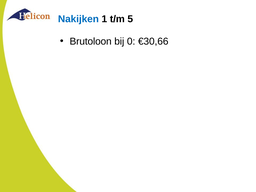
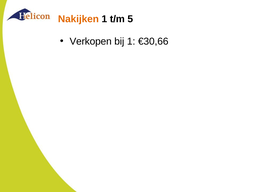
Nakijken colour: blue -> orange
Brutoloon: Brutoloon -> Verkopen
bij 0: 0 -> 1
